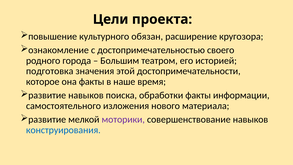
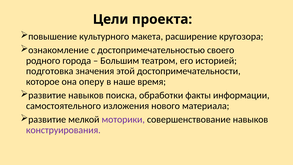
обязан: обязан -> макета
она факты: факты -> оперу
конструирования colour: blue -> purple
